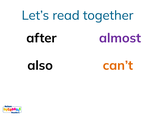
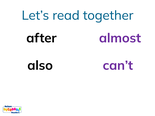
can’t colour: orange -> purple
